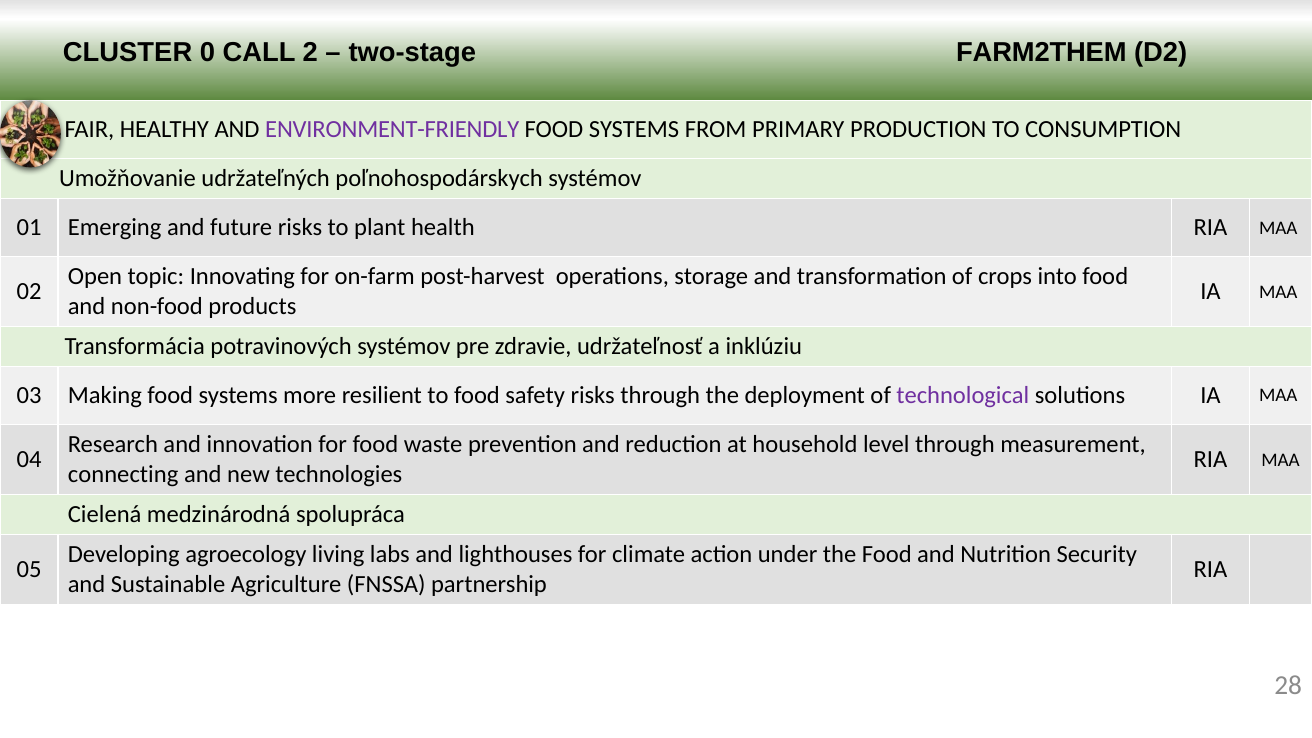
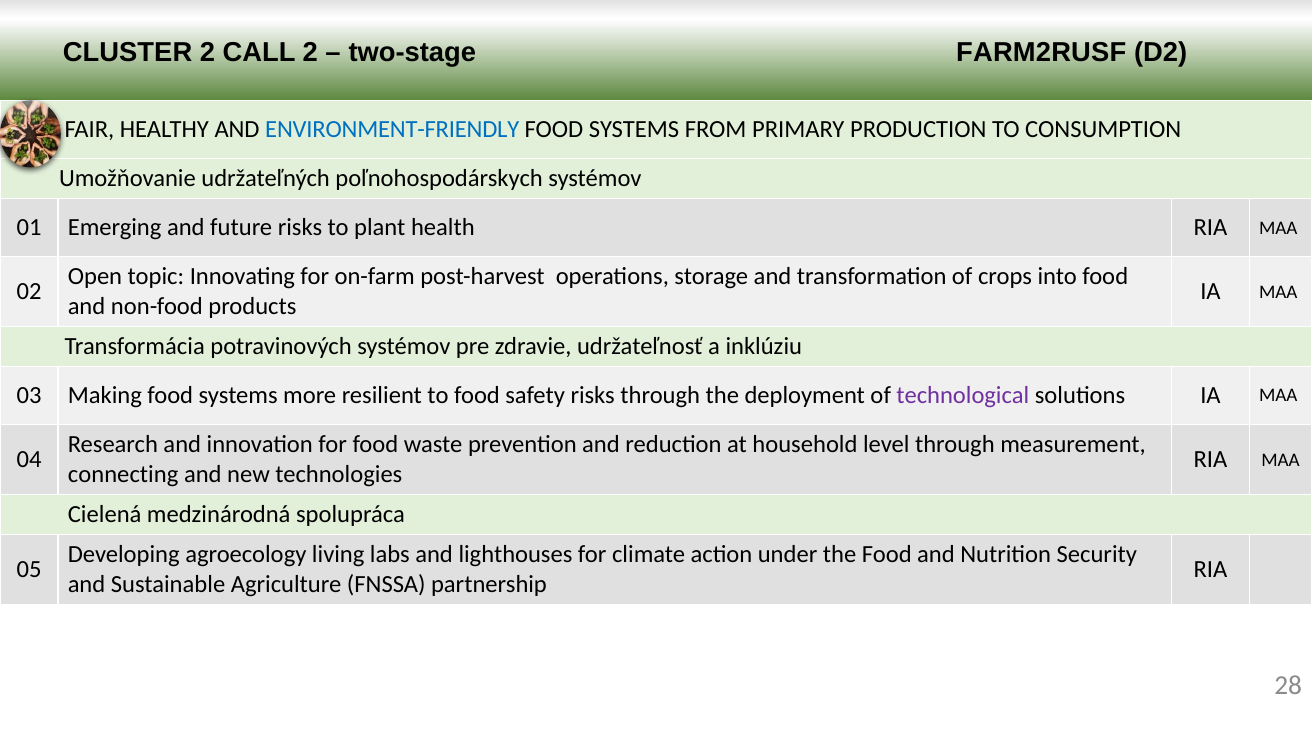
CLUSTER 0: 0 -> 2
FARM2THEM: FARM2THEM -> FARM2RUSF
ENVIRONMENT-FRIENDLY colour: purple -> blue
